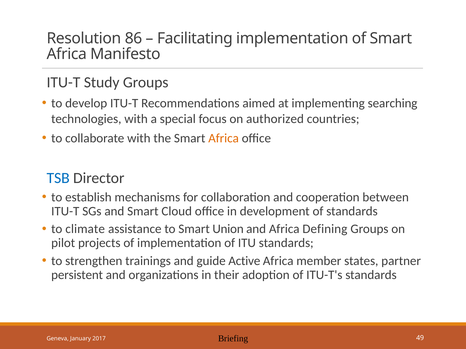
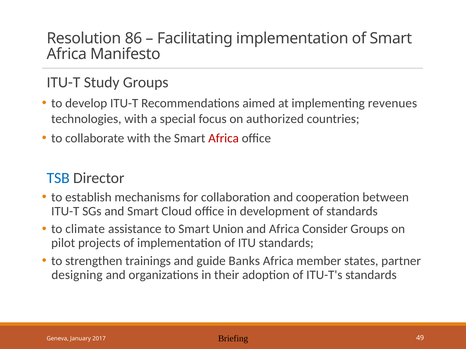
searching: searching -> revenues
Africa at (224, 138) colour: orange -> red
Defining: Defining -> Consider
Active: Active -> Banks
persistent: persistent -> designing
